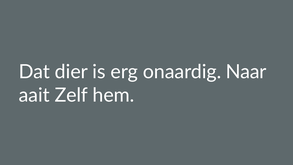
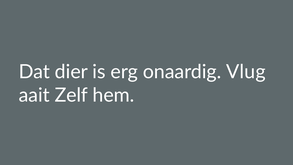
Naar: Naar -> Vlug
